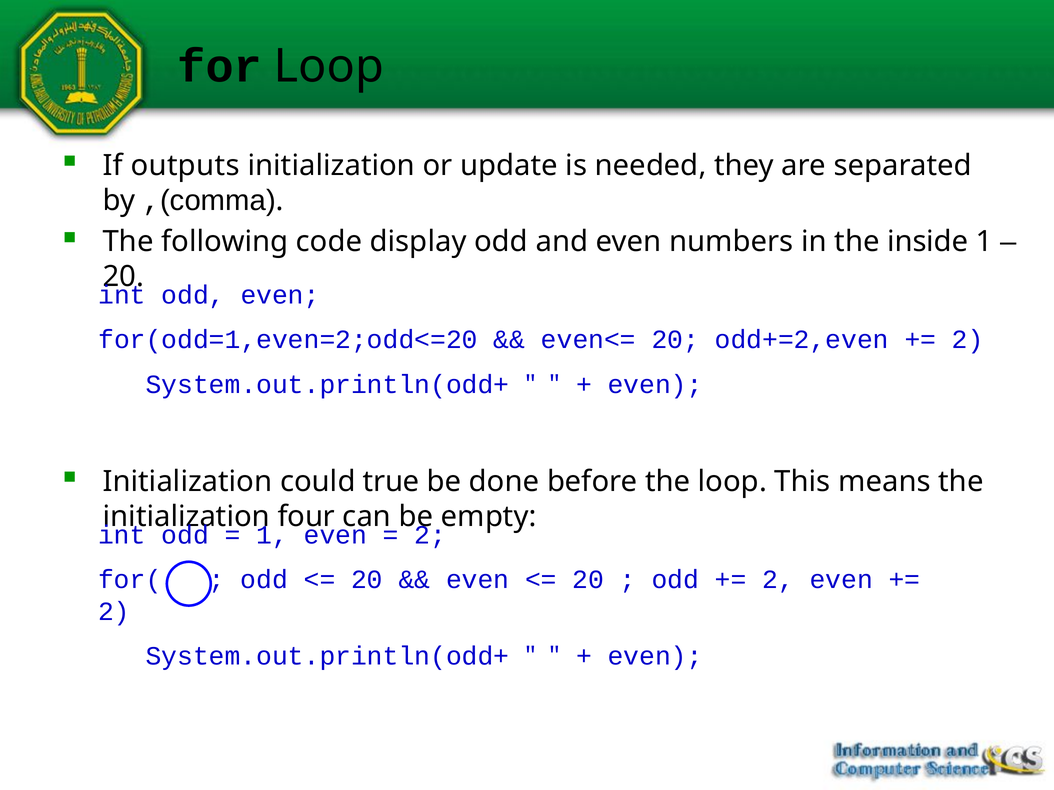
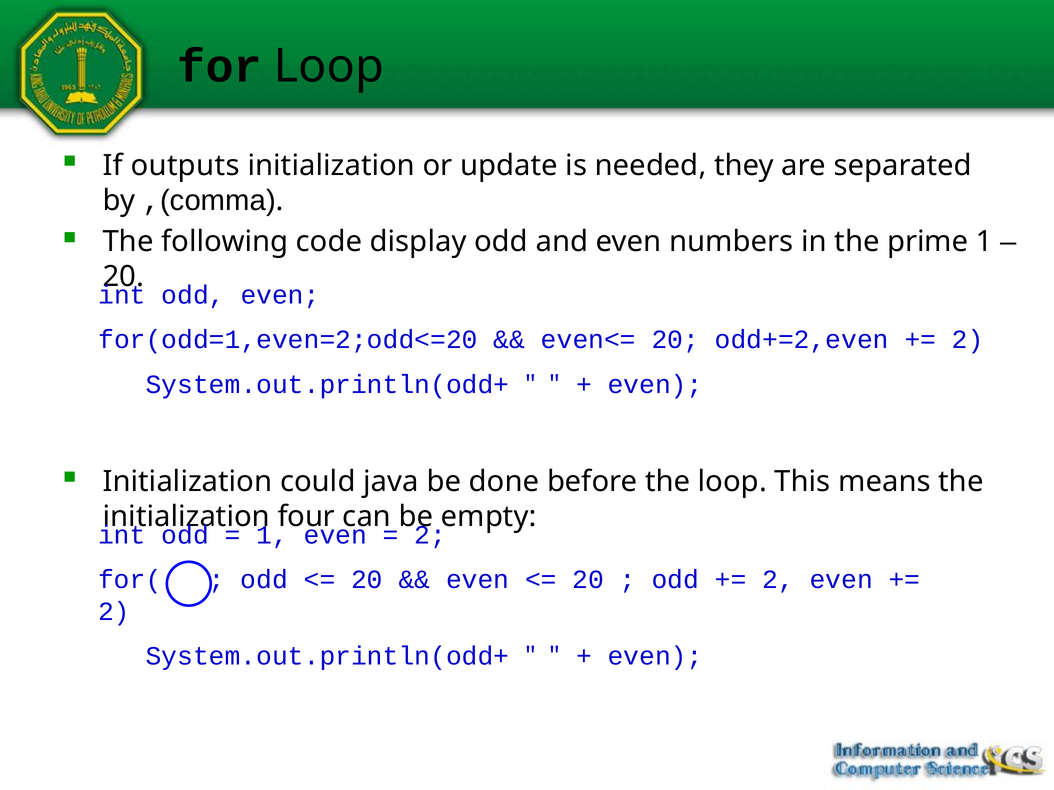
inside: inside -> prime
true: true -> java
